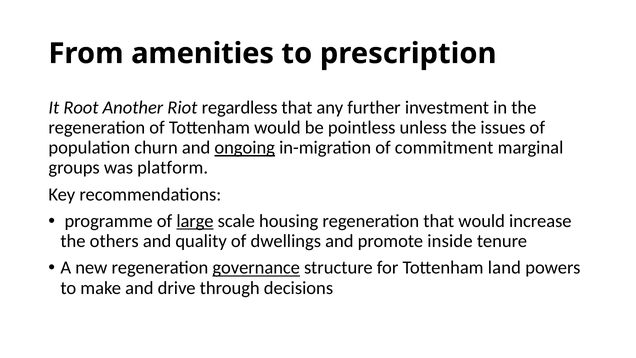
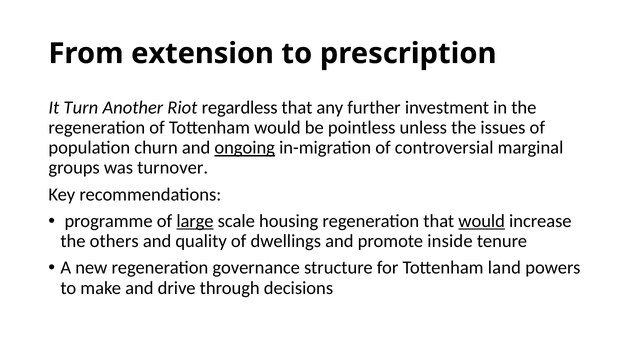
amenities: amenities -> extension
Root: Root -> Turn
commitment: commitment -> controversial
platform: platform -> turnover
would at (482, 221) underline: none -> present
governance underline: present -> none
